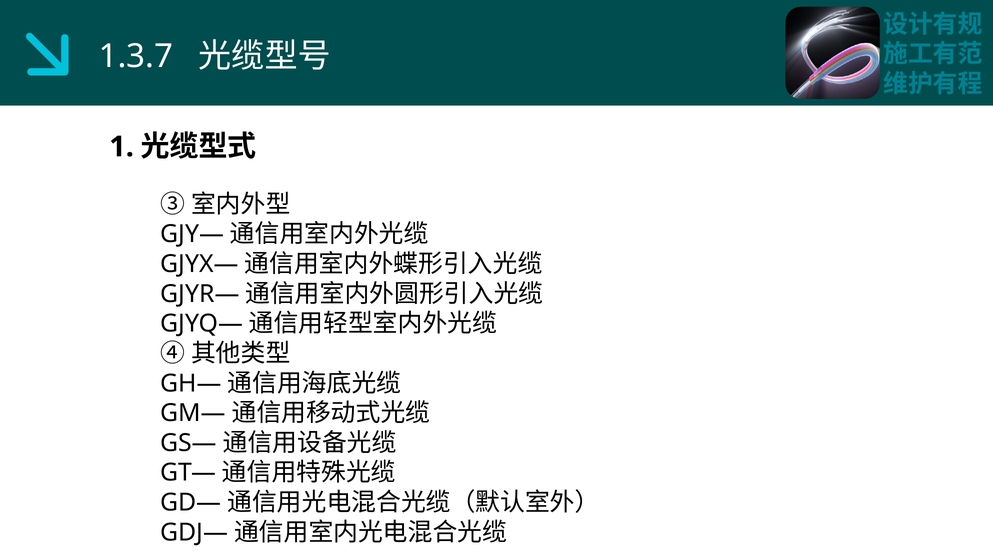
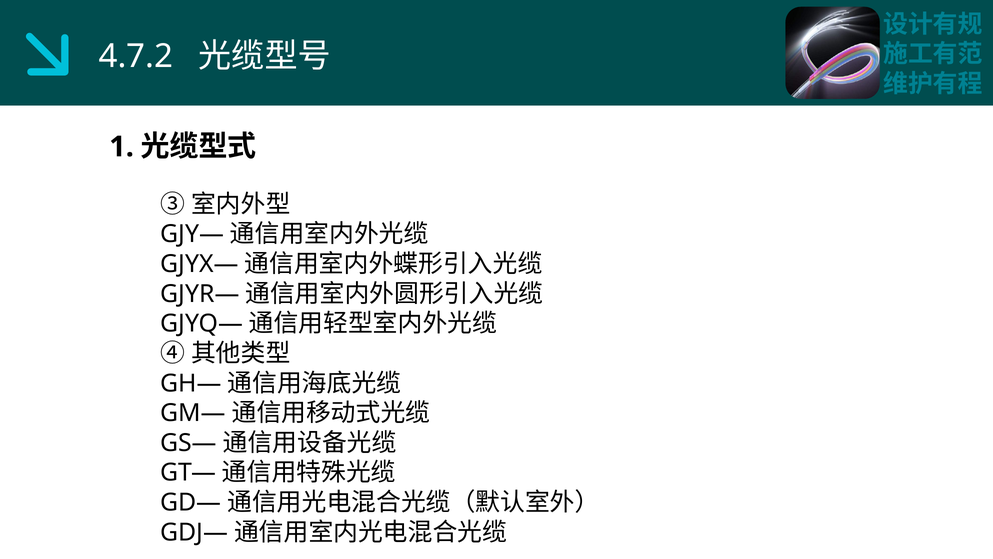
1.3.7: 1.3.7 -> 4.7.2
